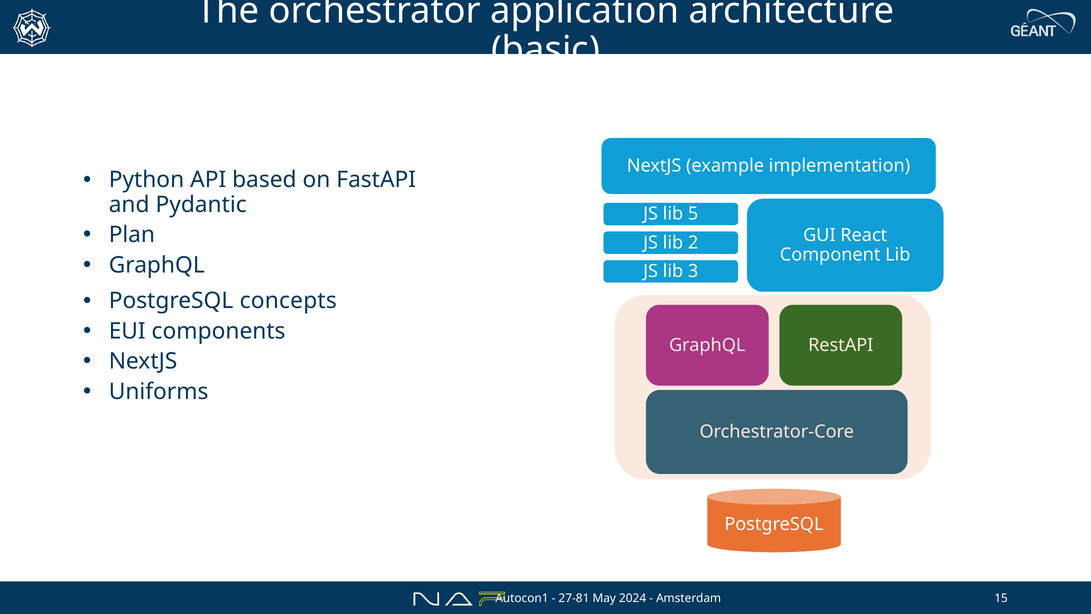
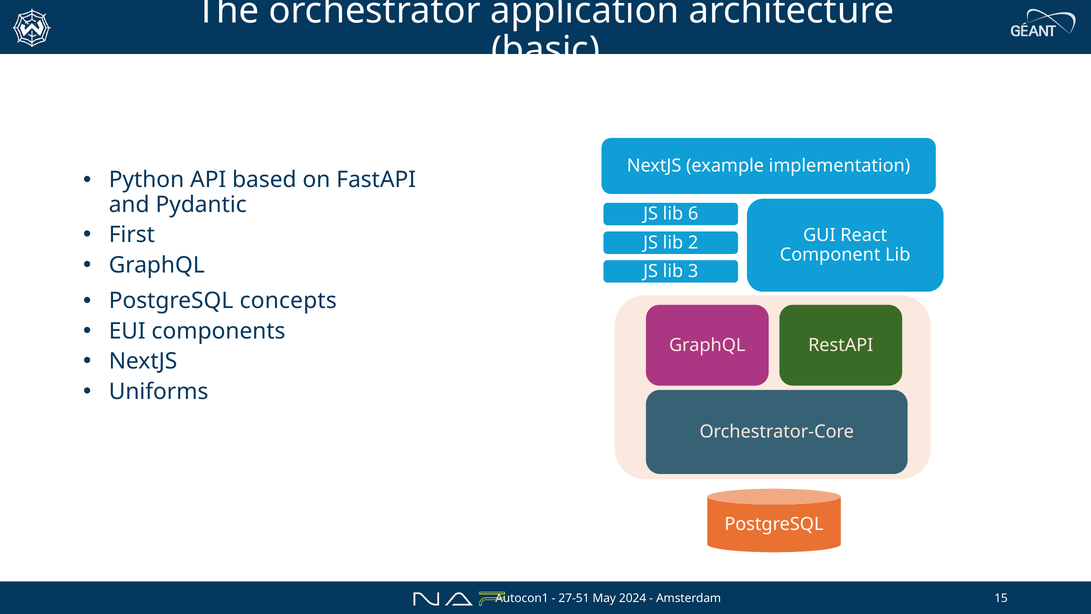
5: 5 -> 6
Plan: Plan -> First
27-81: 27-81 -> 27-51
